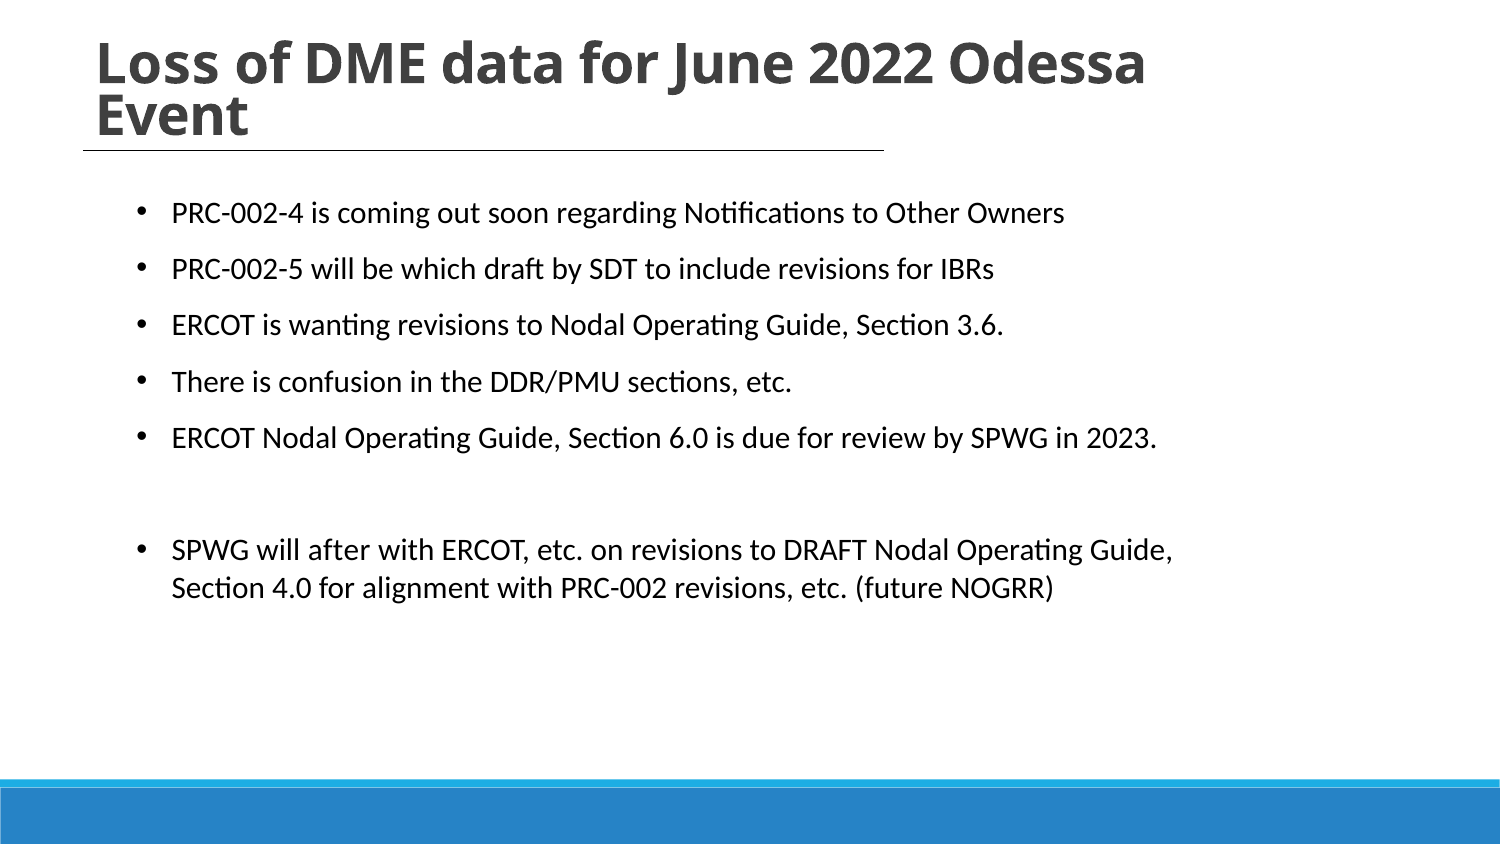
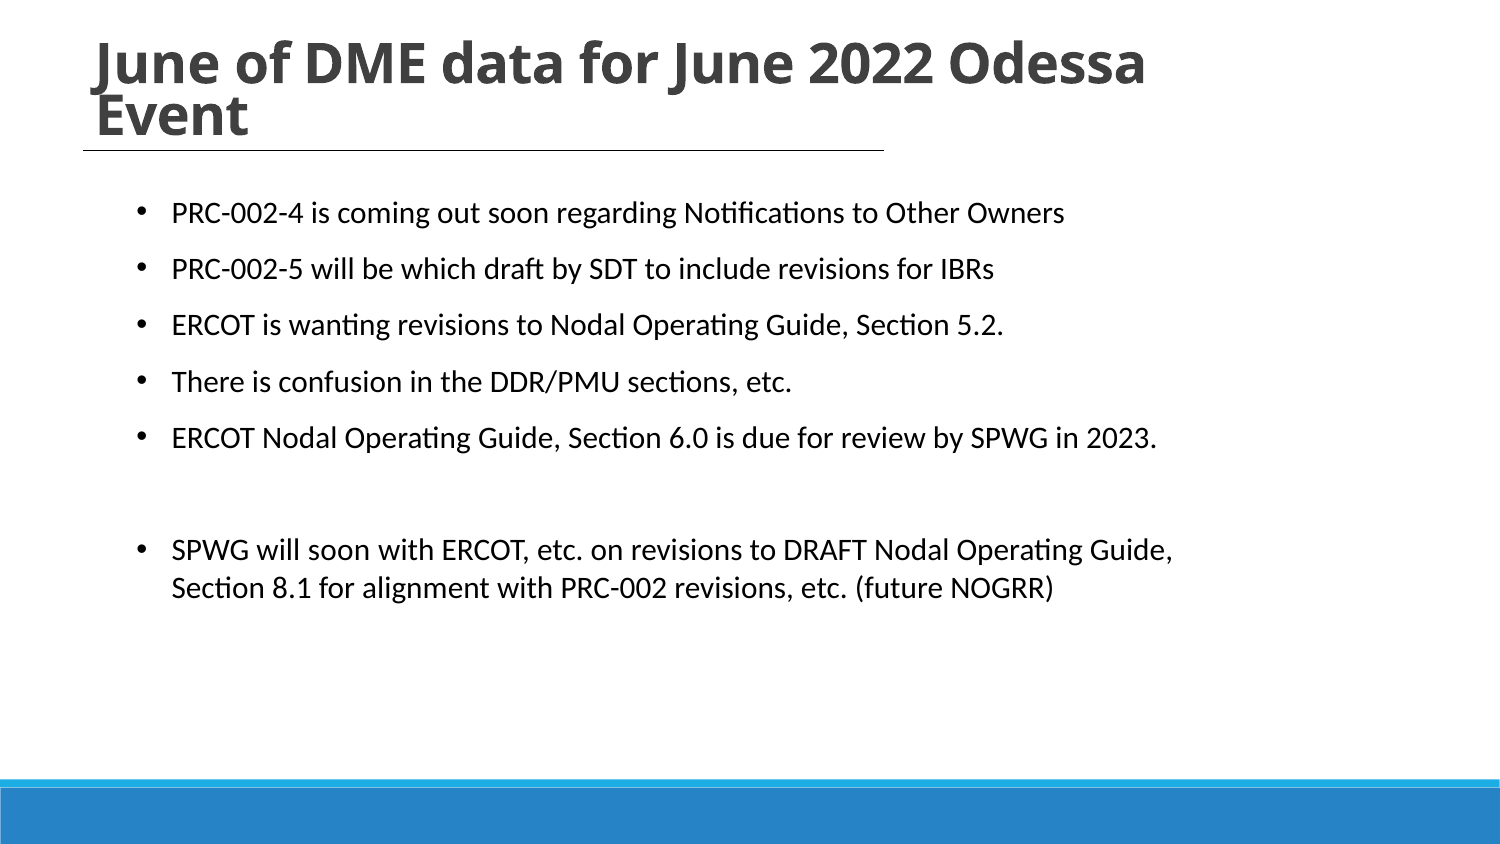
Loss at (158, 65): Loss -> June
3.6: 3.6 -> 5.2
will after: after -> soon
4.0: 4.0 -> 8.1
